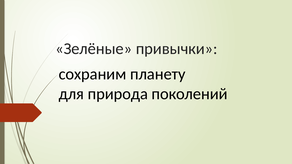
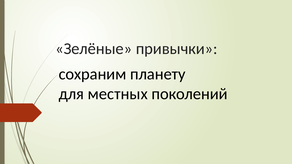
природа: природа -> местных
